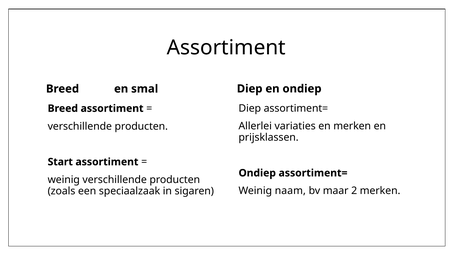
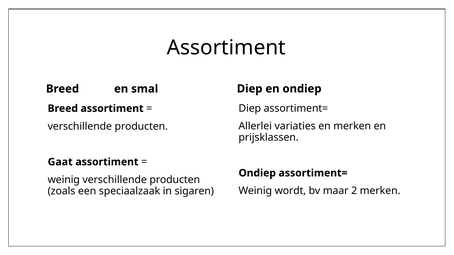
Start: Start -> Gaat
naam: naam -> wordt
